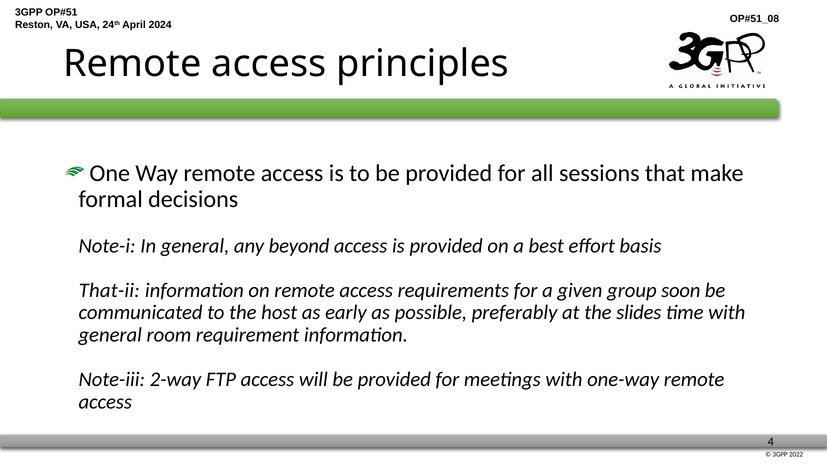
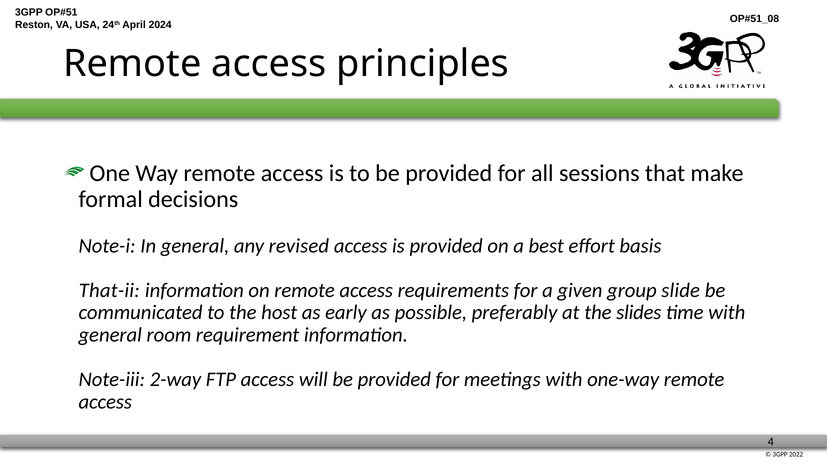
beyond: beyond -> revised
soon: soon -> slide
